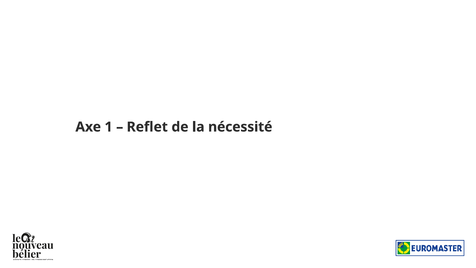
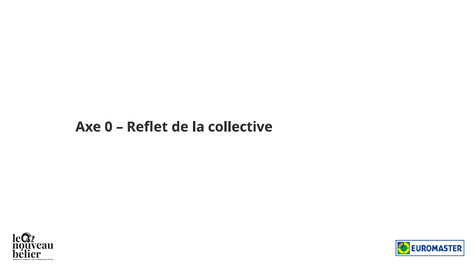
1: 1 -> 0
nécessité: nécessité -> collective
